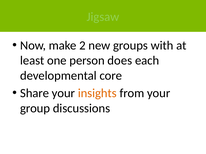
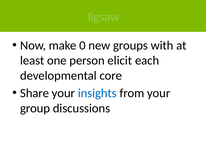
2: 2 -> 0
does: does -> elicit
insights colour: orange -> blue
